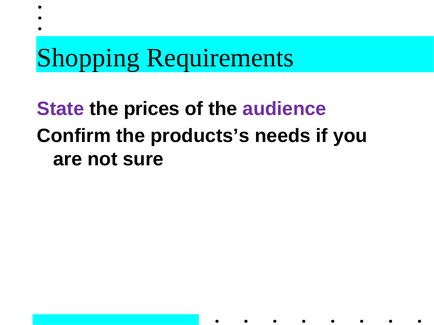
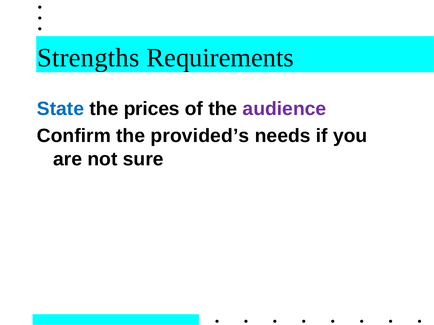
Shopping: Shopping -> Strengths
State colour: purple -> blue
products’s: products’s -> provided’s
